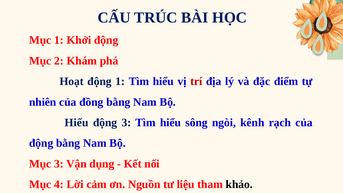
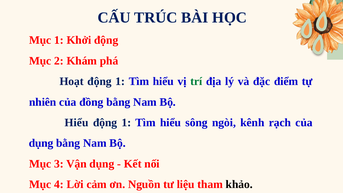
trí colour: red -> green
3 at (126, 123): 3 -> 1
động at (41, 143): động -> dụng
